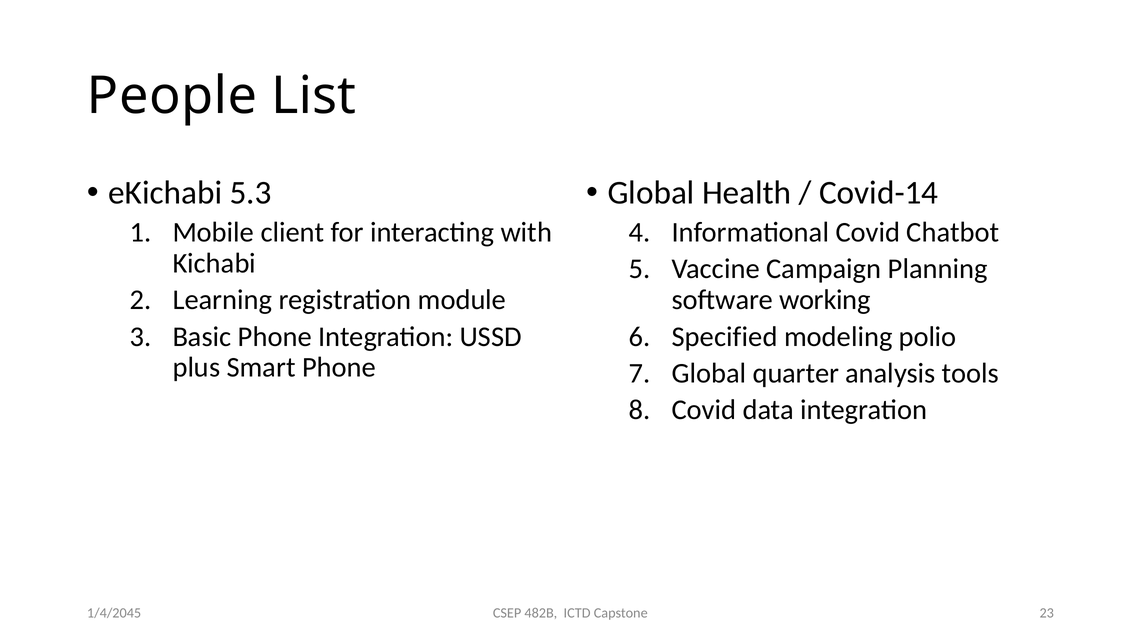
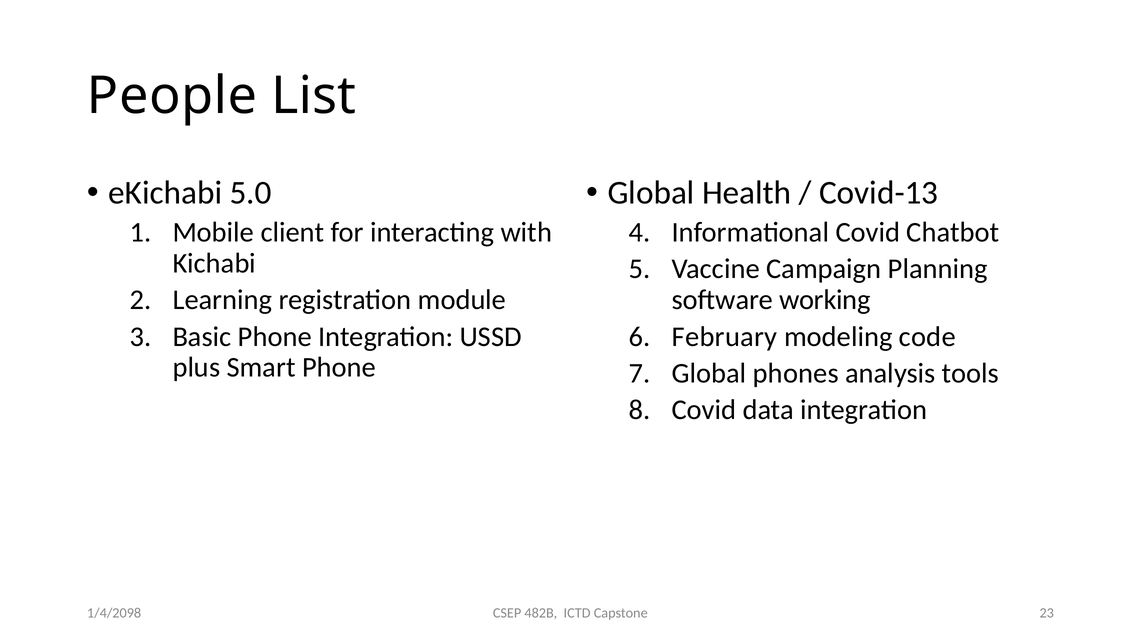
5.3: 5.3 -> 5.0
Covid-14: Covid-14 -> Covid-13
Specified: Specified -> February
polio: polio -> code
quarter: quarter -> phones
1/4/2045: 1/4/2045 -> 1/4/2098
